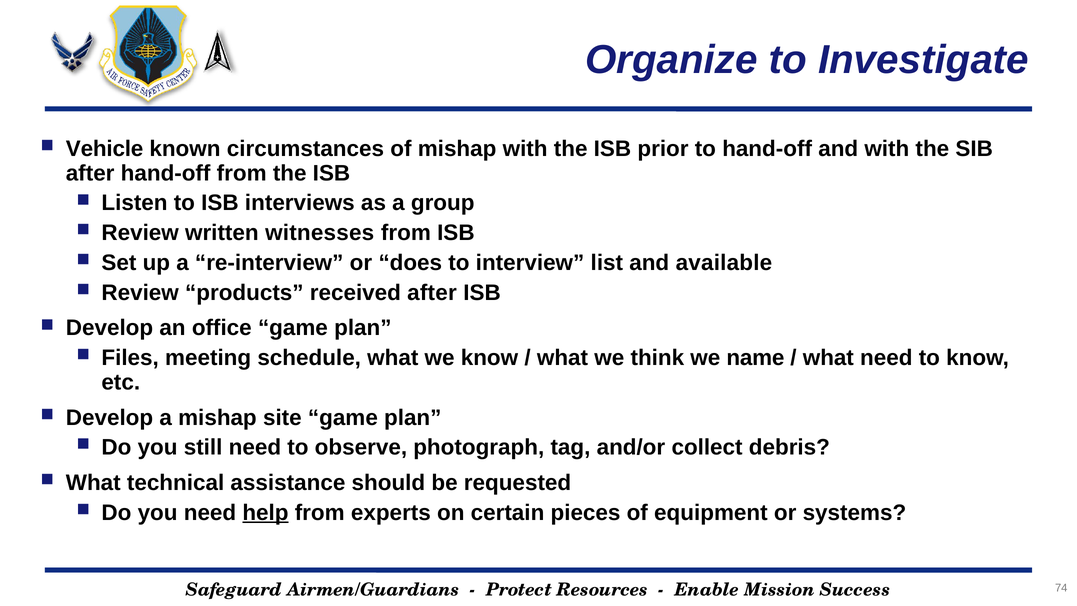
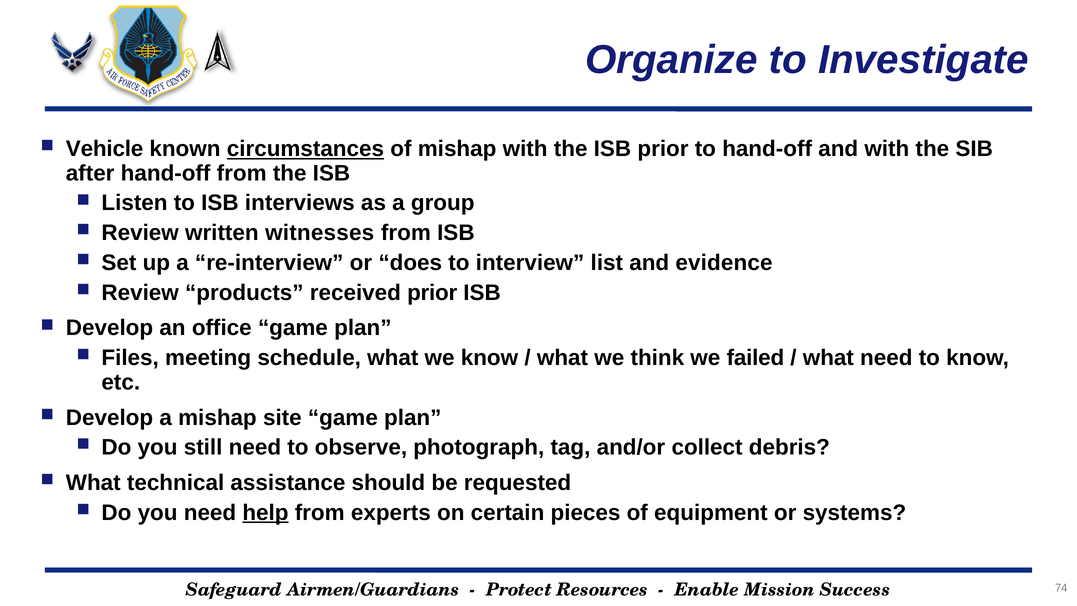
circumstances underline: none -> present
available: available -> evidence
received after: after -> prior
name: name -> failed
